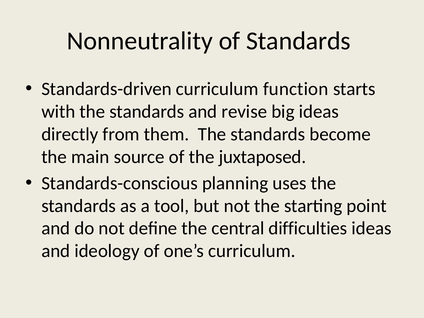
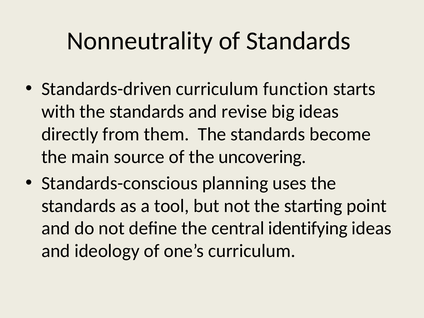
juxtaposed: juxtaposed -> uncovering
difficulties: difficulties -> identifying
